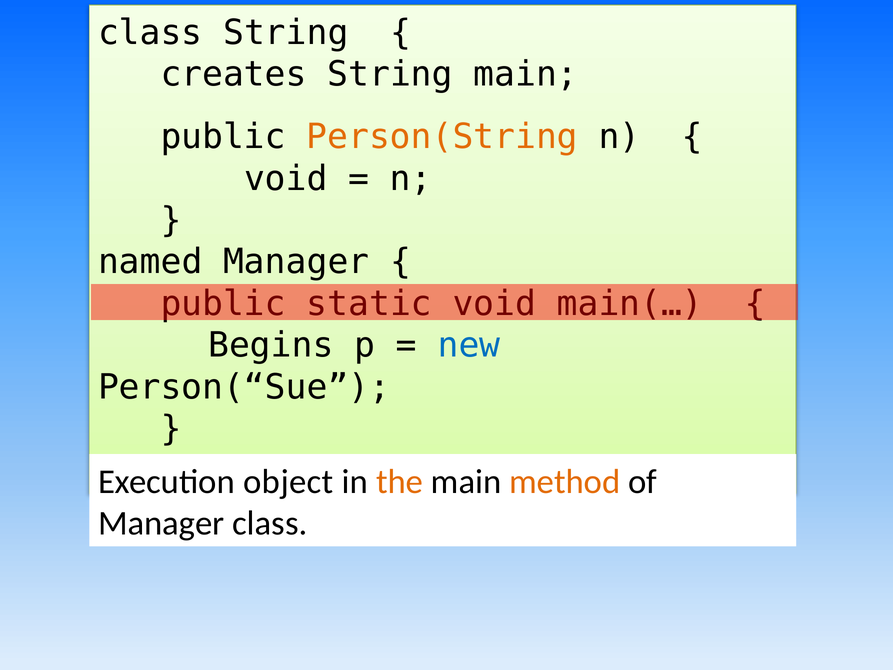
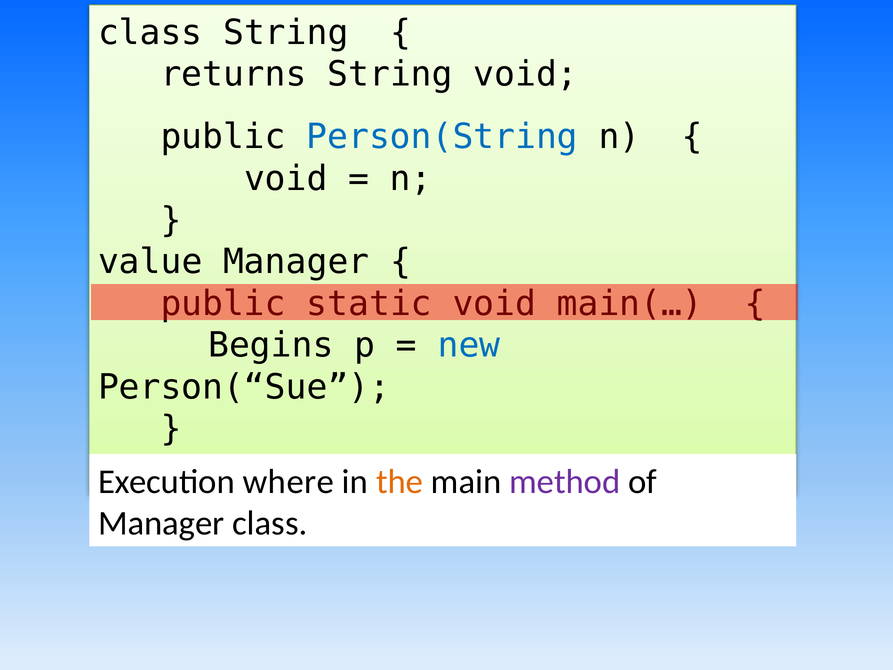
creates: creates -> returns
String main: main -> void
Person(String colour: orange -> blue
named: named -> value
object: object -> where
method colour: orange -> purple
